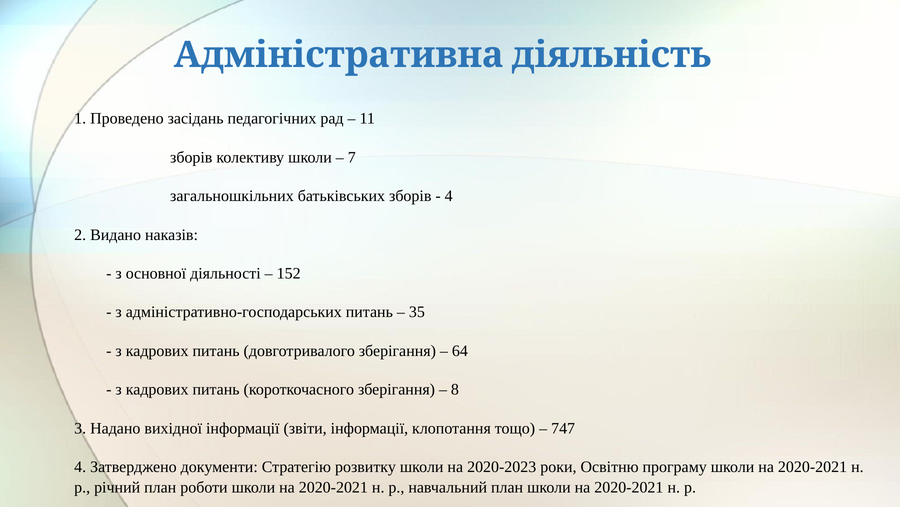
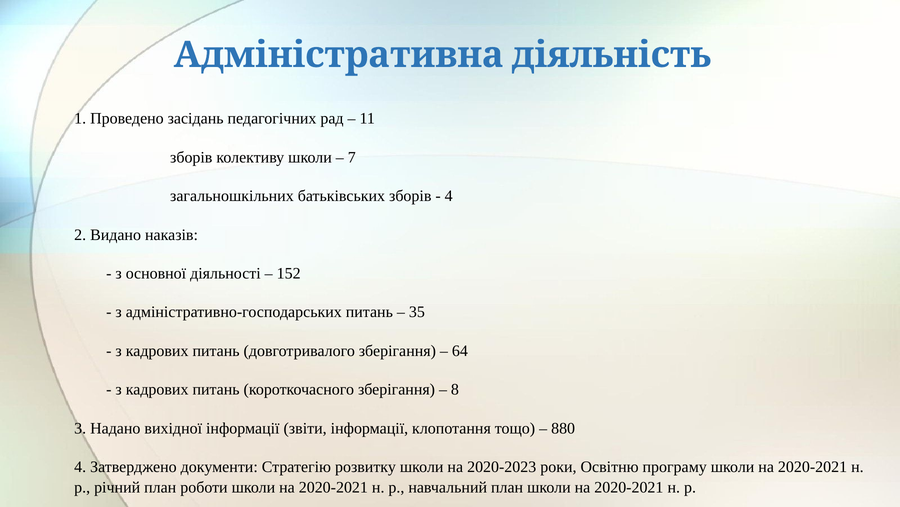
747: 747 -> 880
